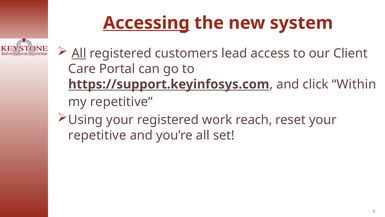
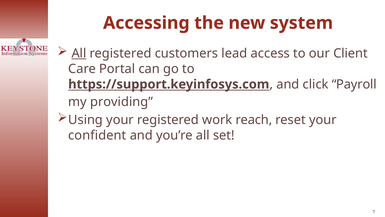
Accessing underline: present -> none
Within: Within -> Payroll
my repetitive: repetitive -> providing
repetitive at (97, 135): repetitive -> confident
